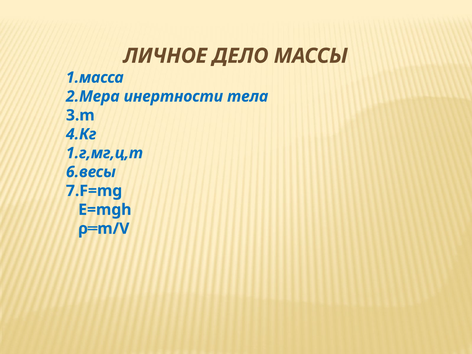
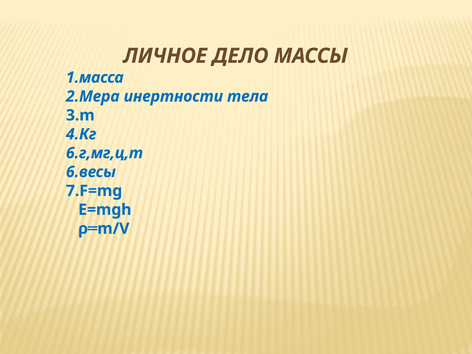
1.г,мг,ц,т: 1.г,мг,ц,т -> 6.г,мг,ц,т
